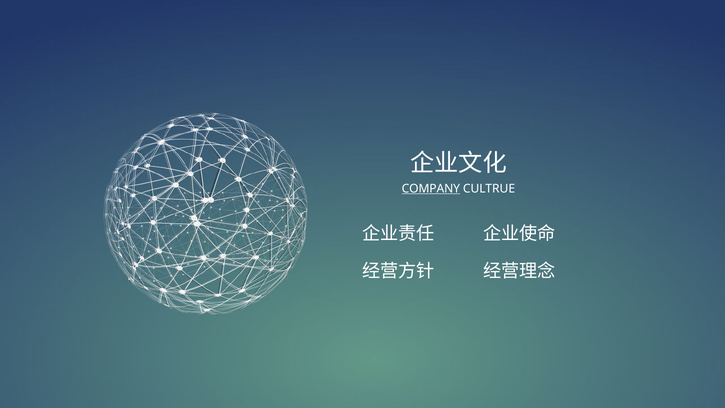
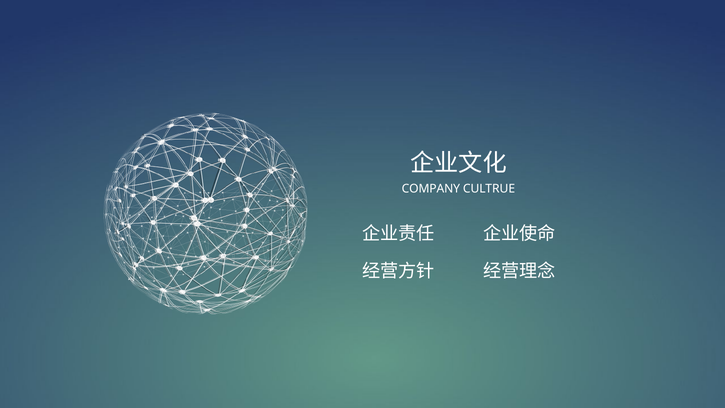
COMPANY underline: present -> none
